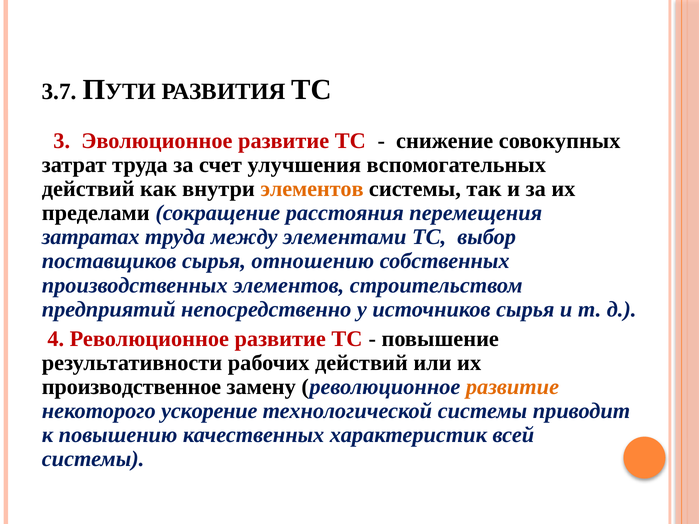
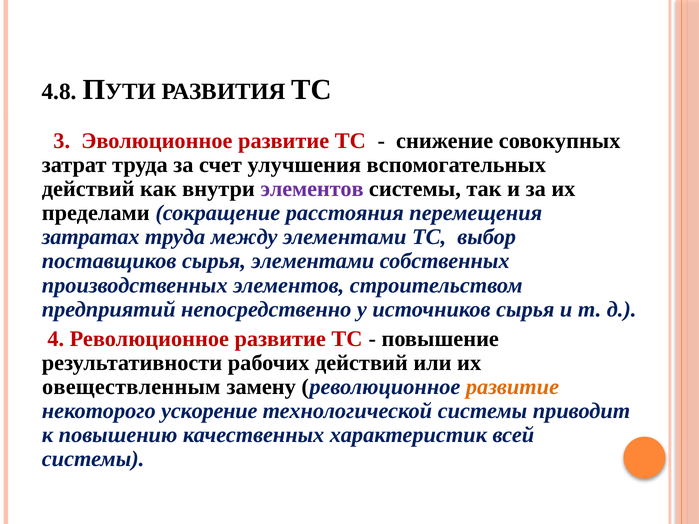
3.7: 3.7 -> 4.8
элементов at (312, 189) colour: orange -> purple
сырья отношению: отношению -> элементами
производственное: производственное -> овеществленным
